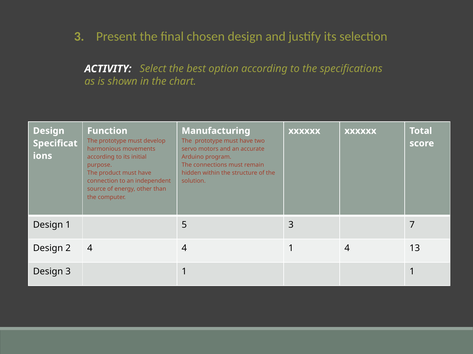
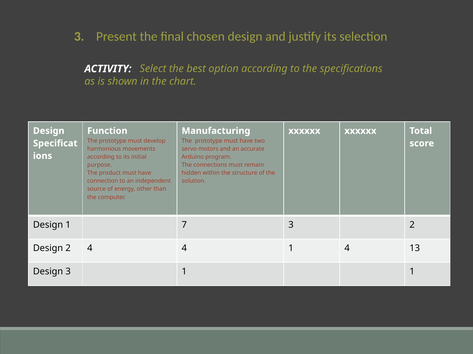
5: 5 -> 7
3 7: 7 -> 2
